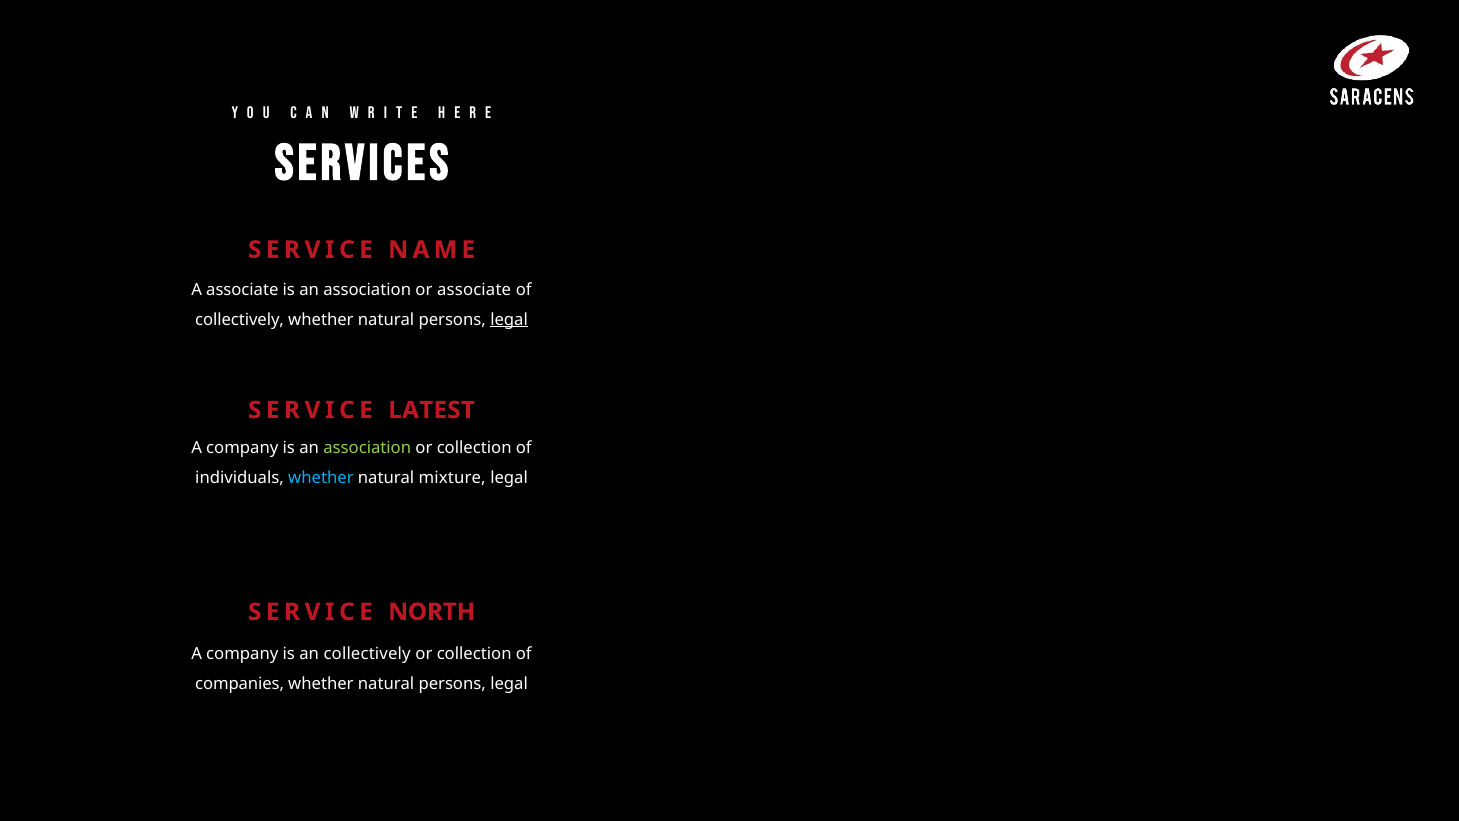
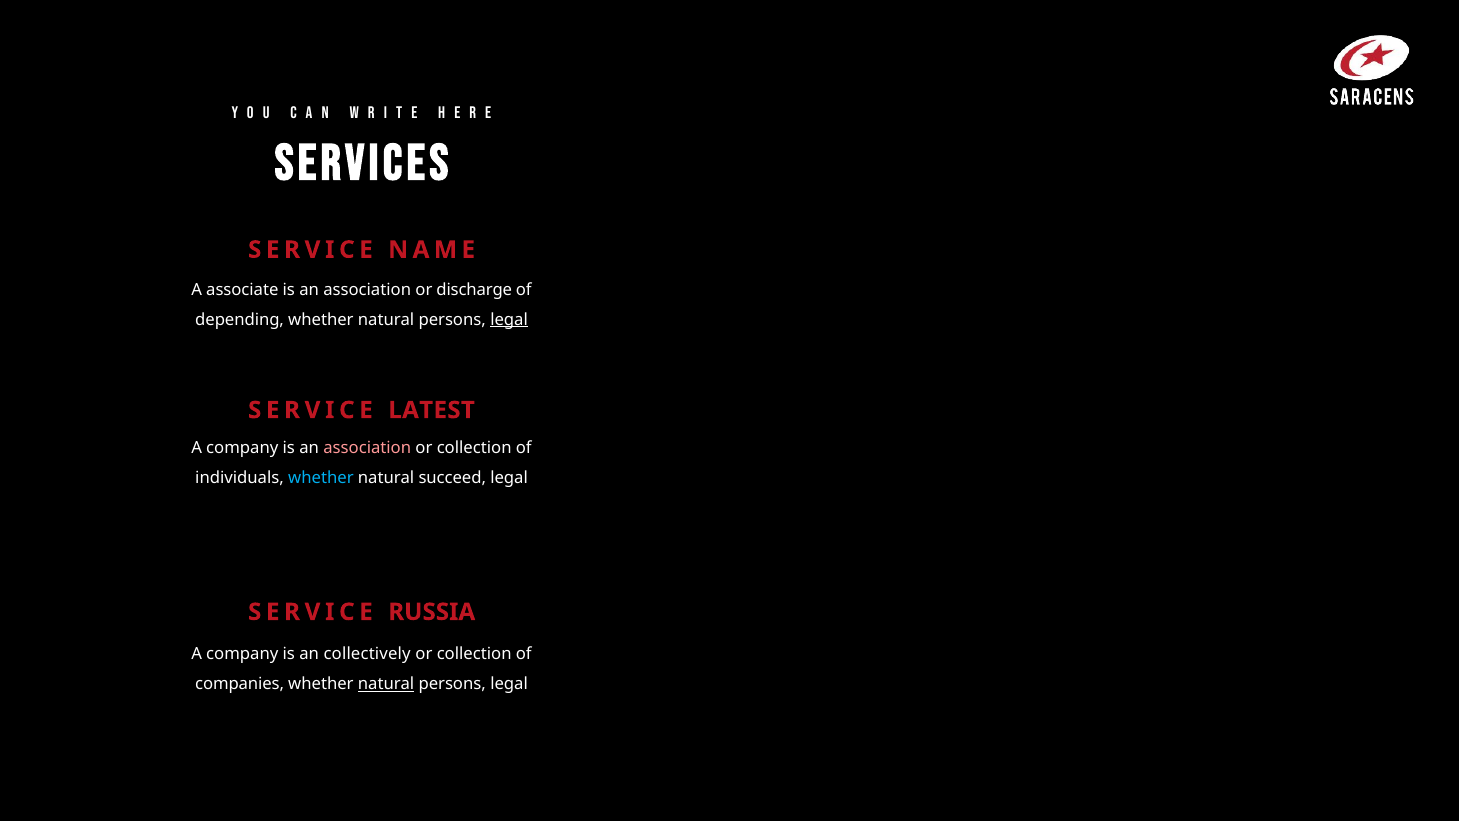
or associate: associate -> discharge
collectively at (240, 320): collectively -> depending
association at (367, 447) colour: light green -> pink
mixture: mixture -> succeed
NORTH: NORTH -> RUSSIA
natural at (386, 684) underline: none -> present
